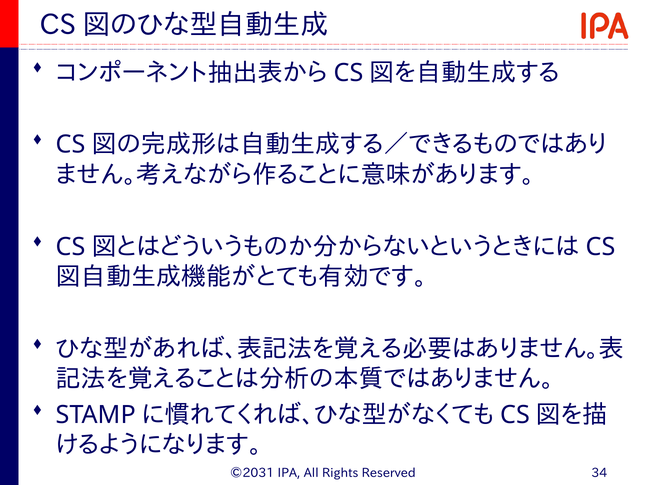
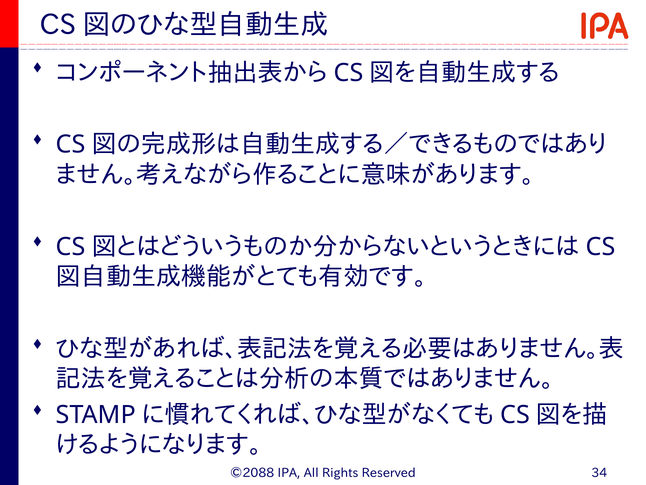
©2031: ©2031 -> ©2088
